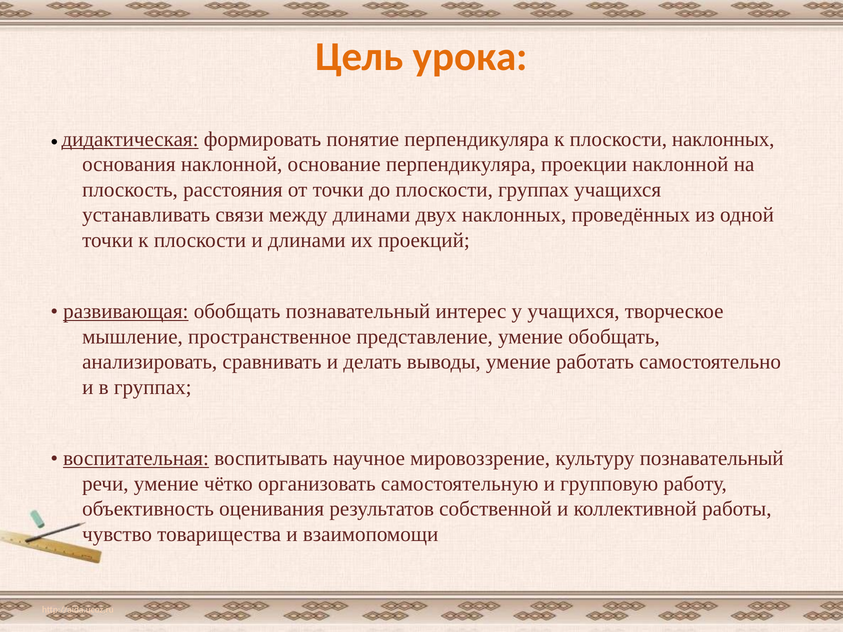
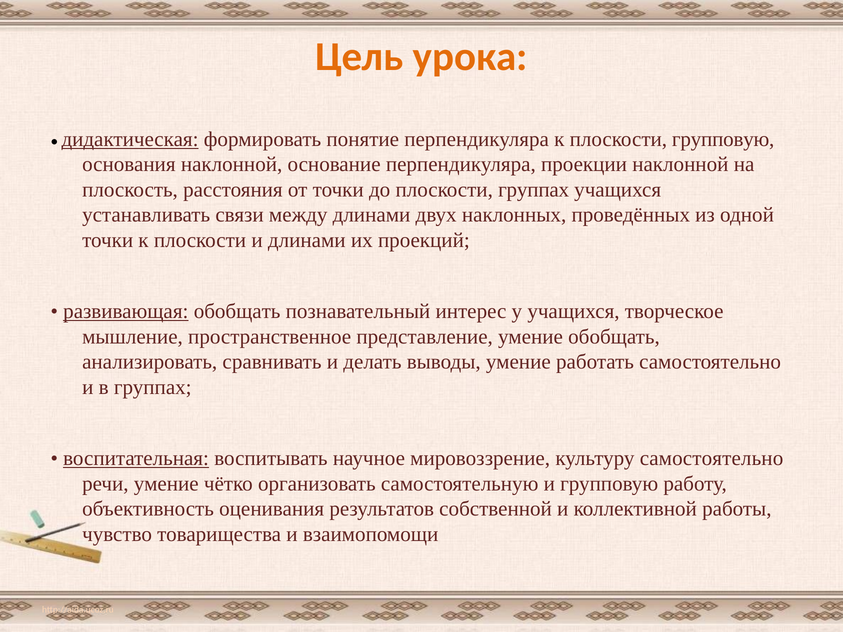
плоскости наклонных: наклонных -> групповую
культуру познавательный: познавательный -> самостоятельно
